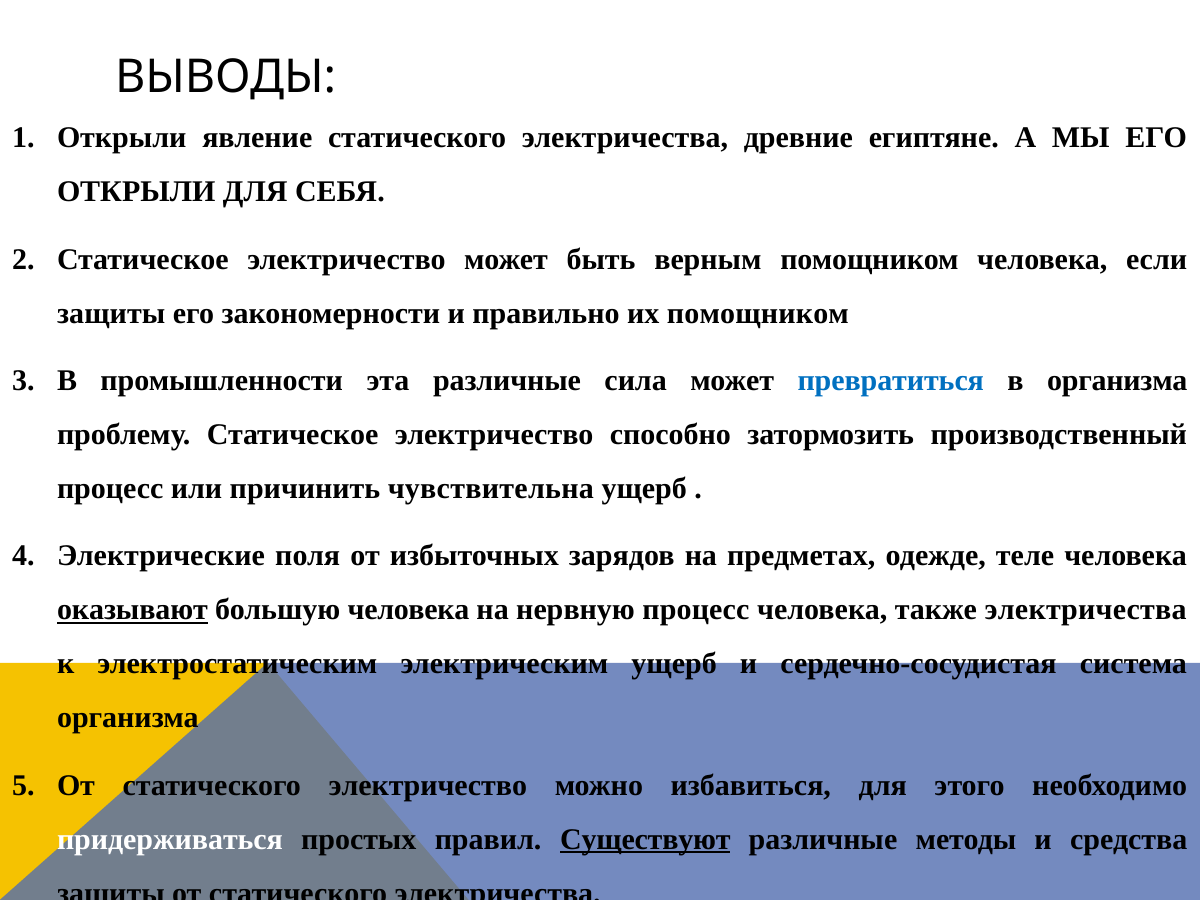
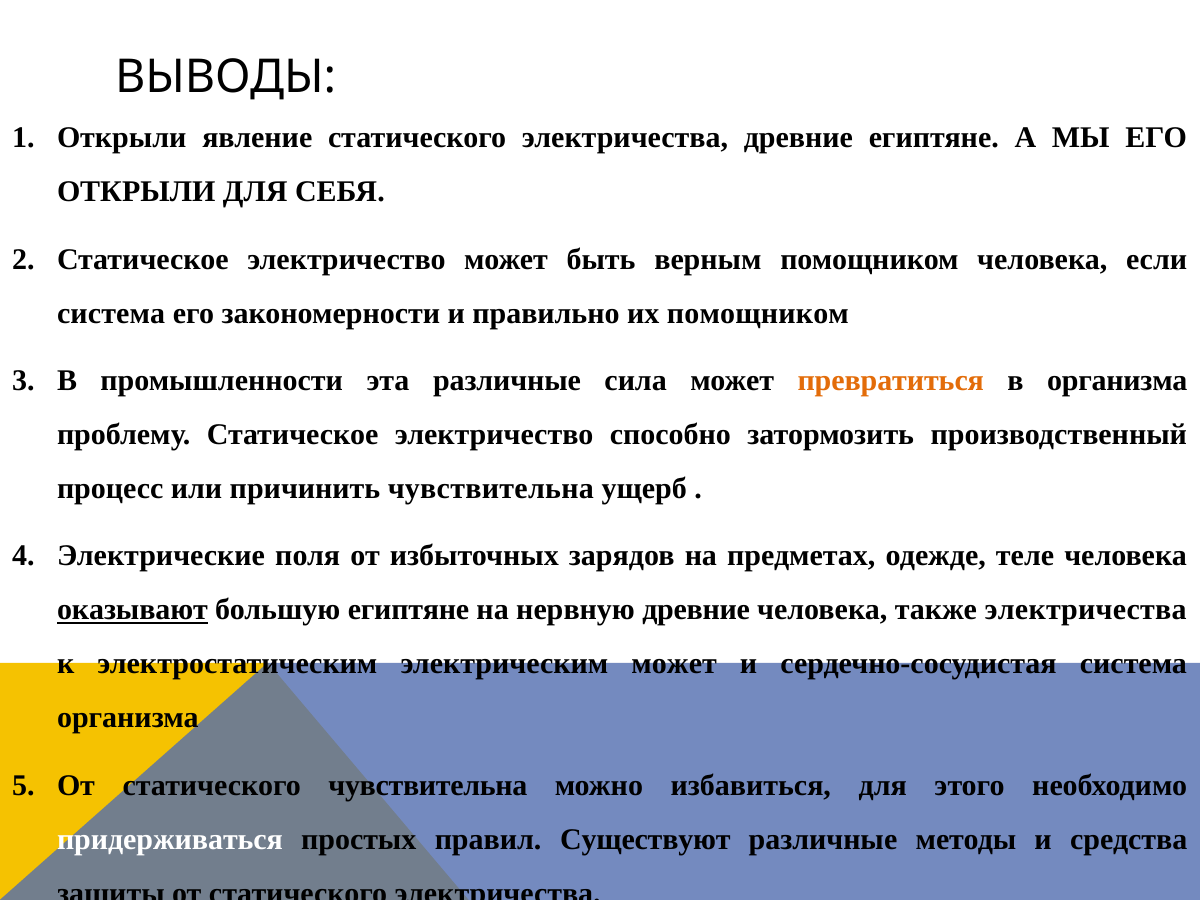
защиты at (111, 313): защиты -> система
превратиться colour: blue -> orange
большую человека: человека -> египтяне
нервную процесс: процесс -> древние
электрическим ущерб: ущерб -> может
статического электричество: электричество -> чувствительна
Существуют underline: present -> none
